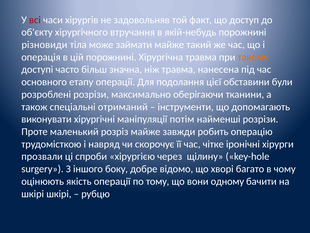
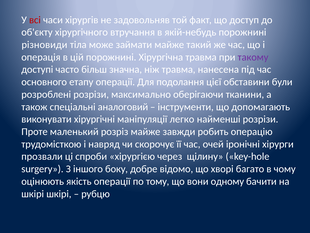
такому colour: orange -> purple
отриманий: отриманий -> аналоговий
потім: потім -> легко
чітке: чітке -> очей
